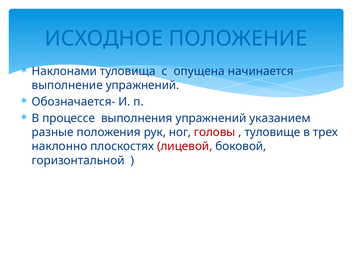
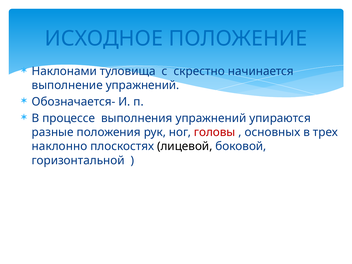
опущена: опущена -> скрестно
указанием: указанием -> упираются
туловище: туловище -> основных
лицевой colour: red -> black
